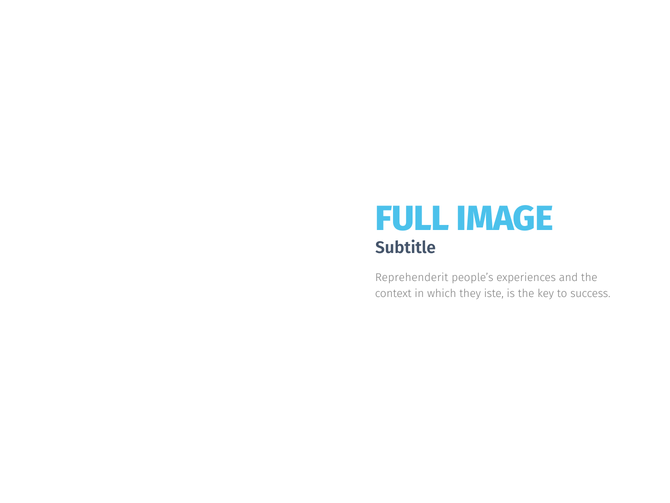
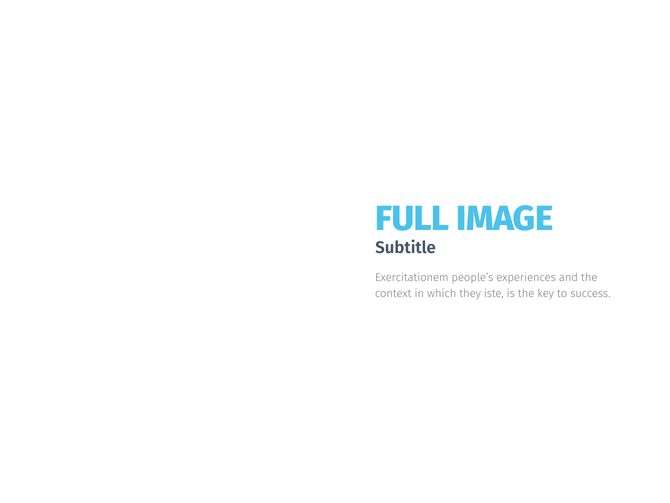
Reprehenderit: Reprehenderit -> Exercitationem
